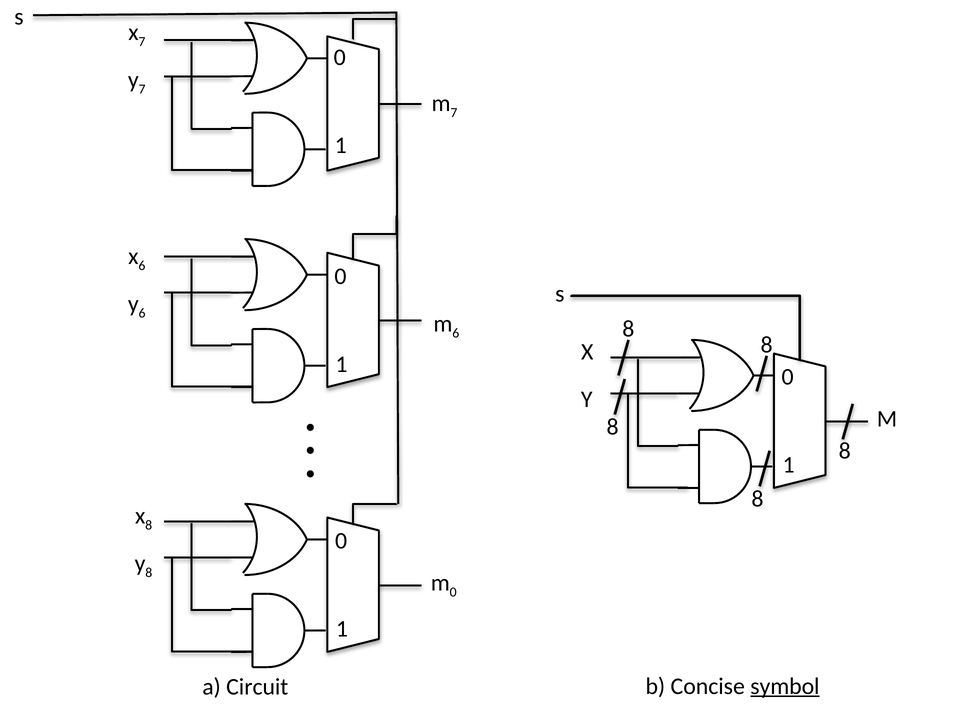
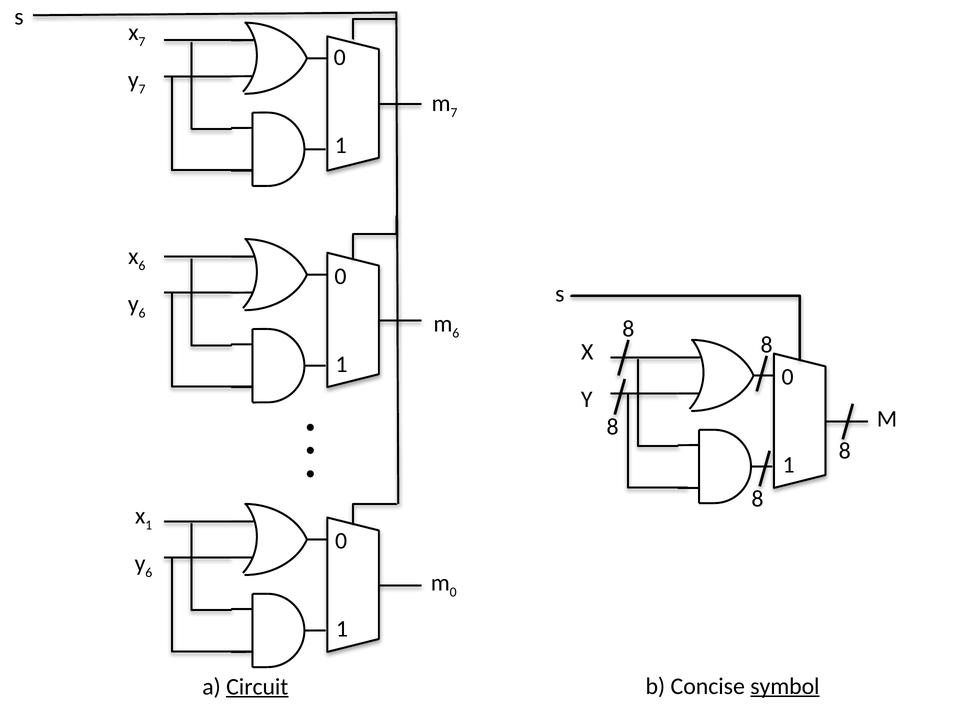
x 8: 8 -> 1
8 at (149, 573): 8 -> 6
Circuit underline: none -> present
